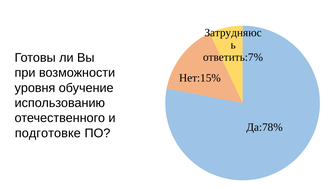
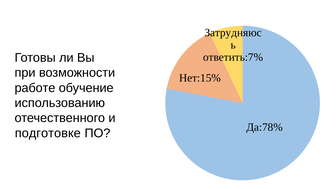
уровня: уровня -> работе
